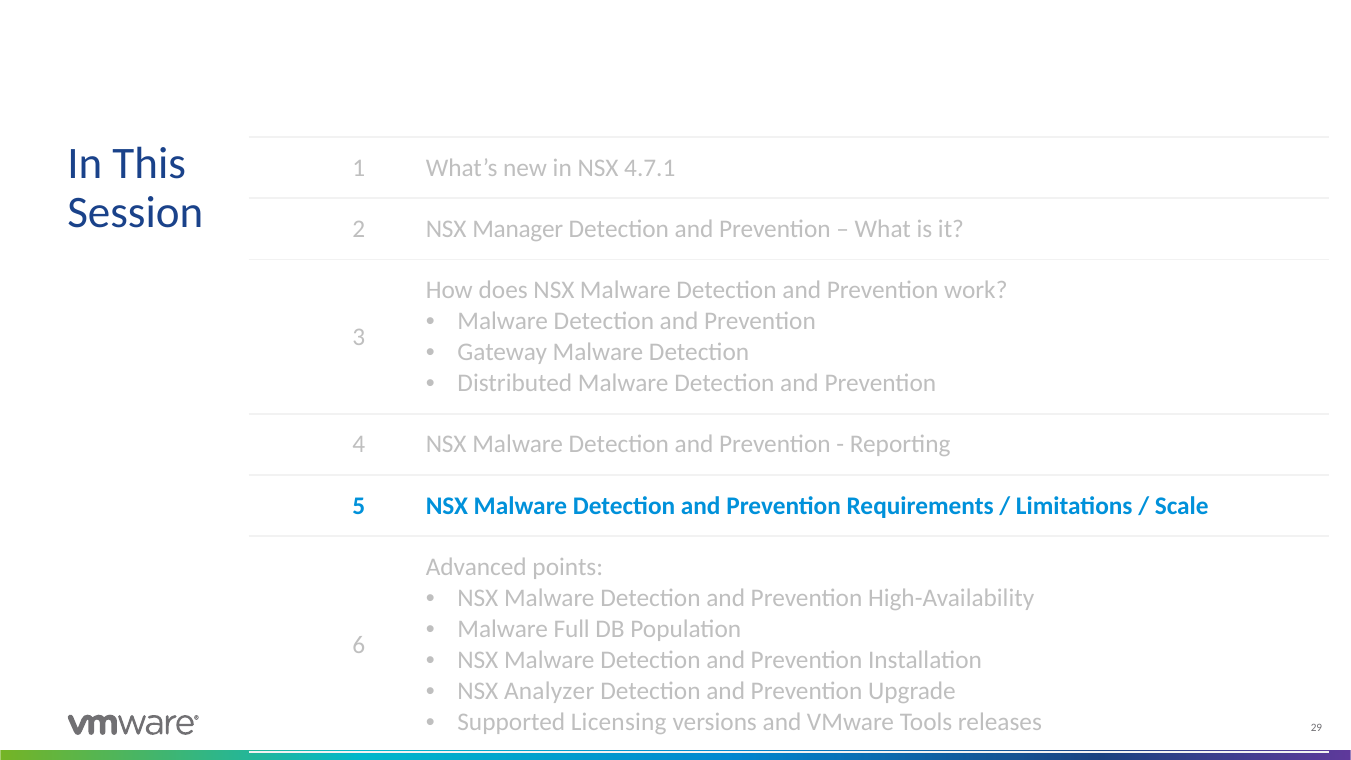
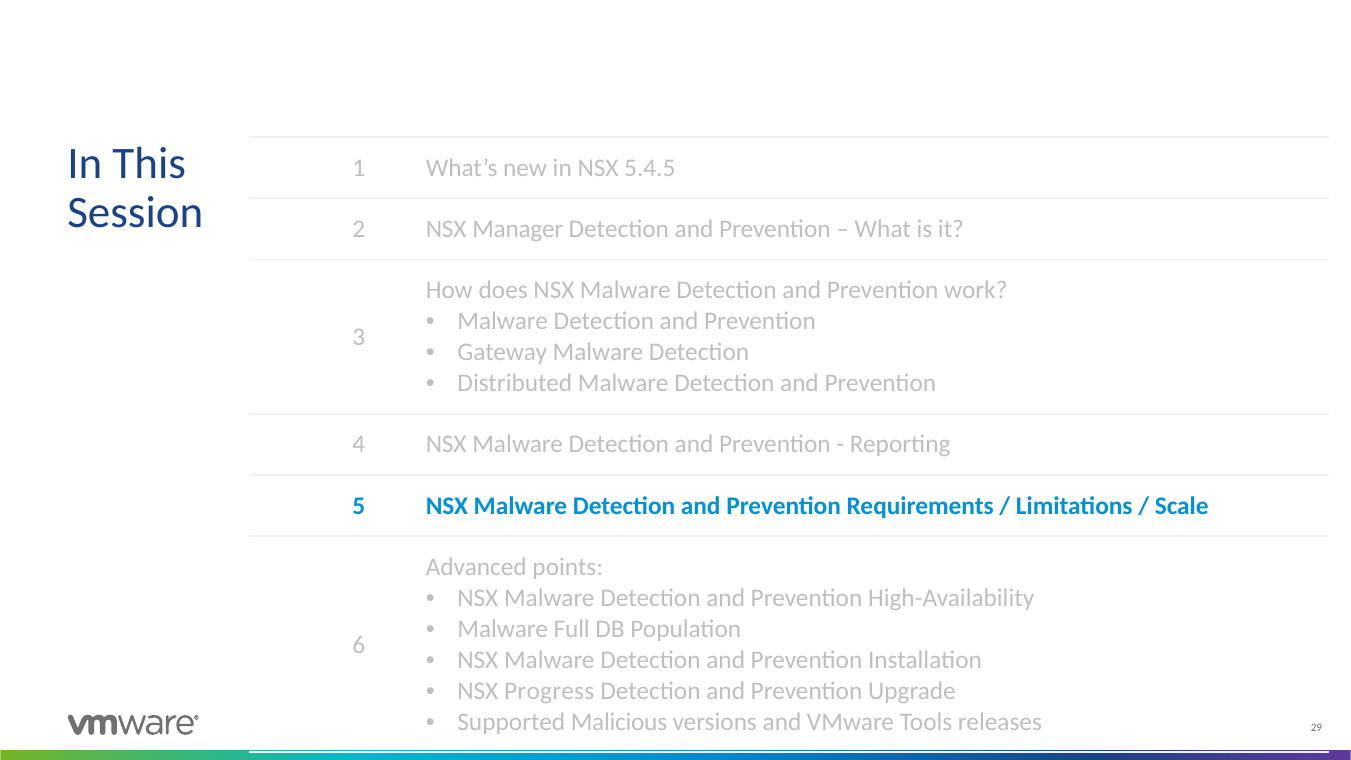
4.7.1: 4.7.1 -> 5.4.5
Analyzer: Analyzer -> Progress
Licensing: Licensing -> Malicious
